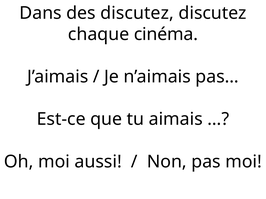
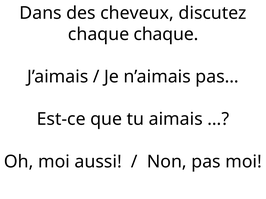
des discutez: discutez -> cheveux
chaque cinéma: cinéma -> chaque
